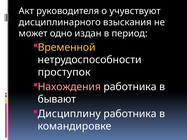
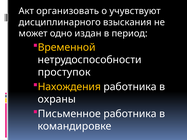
руководителя: руководителя -> организовать
Нахождения colour: pink -> yellow
бывают: бывают -> охраны
Дисциплину: Дисциплину -> Письменное
